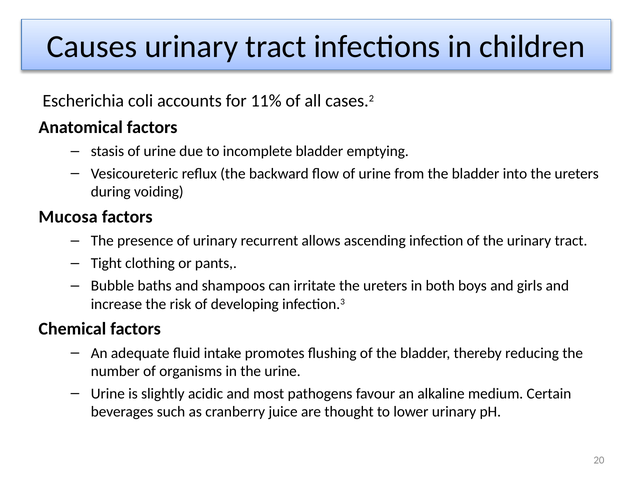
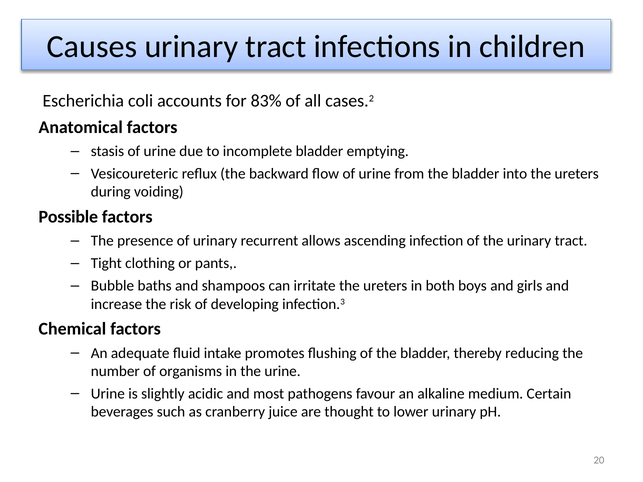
11%: 11% -> 83%
Mucosa: Mucosa -> Possible
